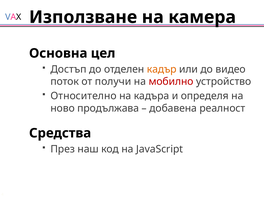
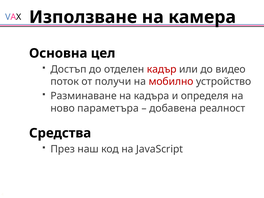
кадър colour: orange -> red
Относително: Относително -> Разминаване
продължава: продължава -> параметъра
